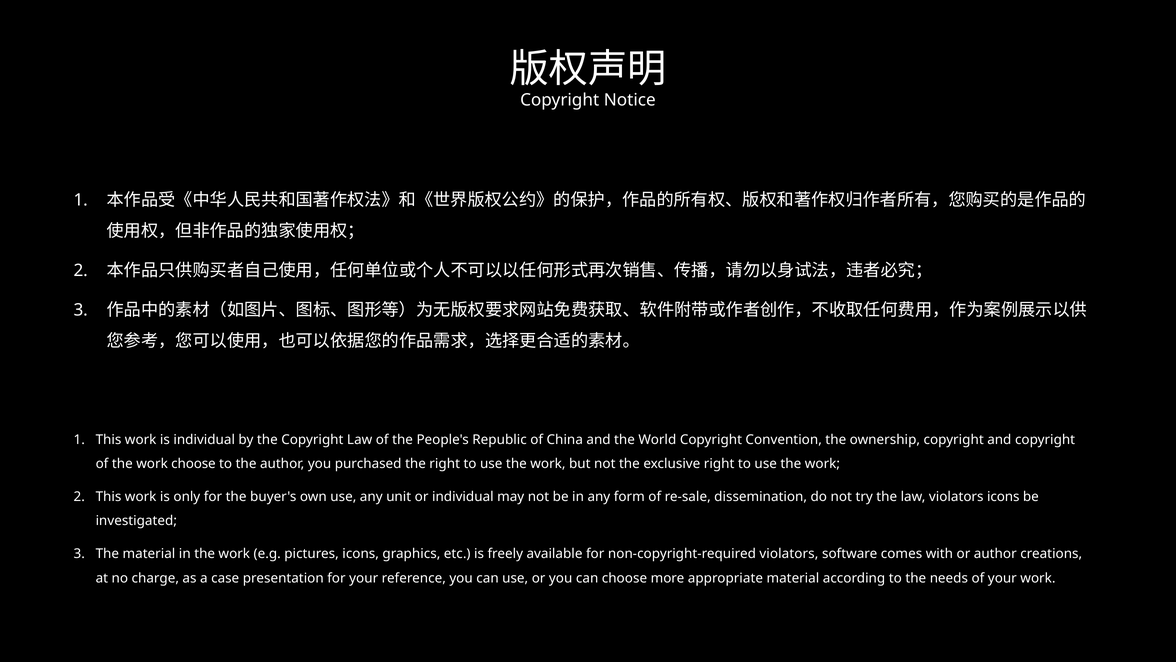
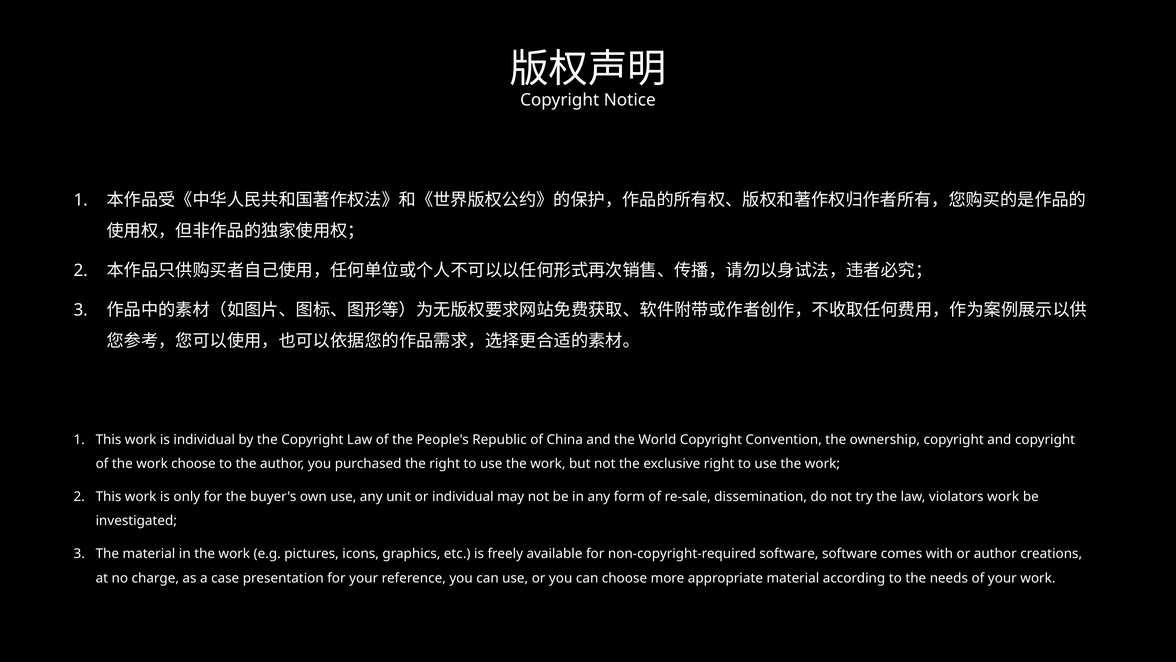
violators icons: icons -> work
non-copyright-required violators: violators -> software
